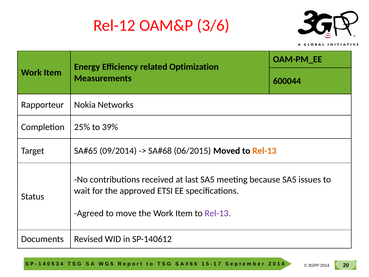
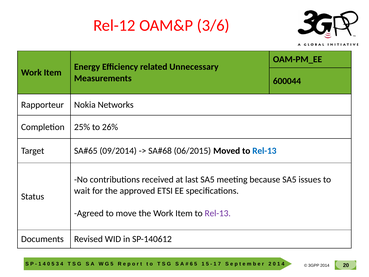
Optimization: Optimization -> Unnecessary
39%: 39% -> 26%
Rel-13 at (264, 151) colour: orange -> blue
